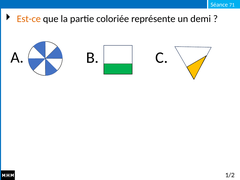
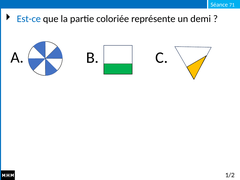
Est-ce colour: orange -> blue
